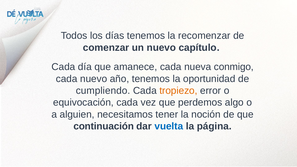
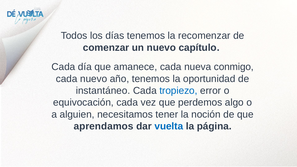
cumpliendo: cumpliendo -> instantáneo
tropiezo colour: orange -> blue
continuación: continuación -> aprendamos
